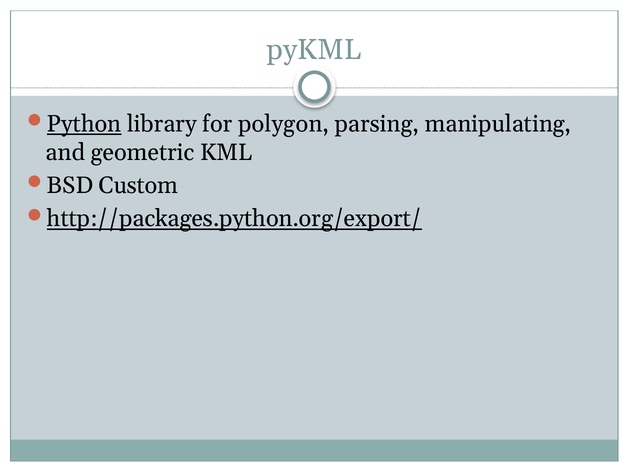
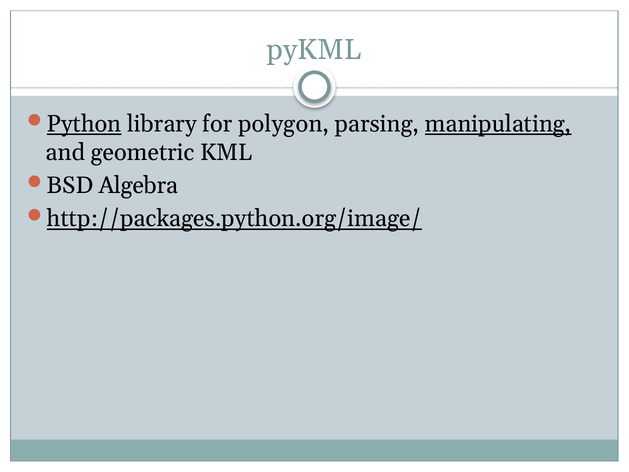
manipulating underline: none -> present
Custom: Custom -> Algebra
http://packages.python.org/export/: http://packages.python.org/export/ -> http://packages.python.org/image/
